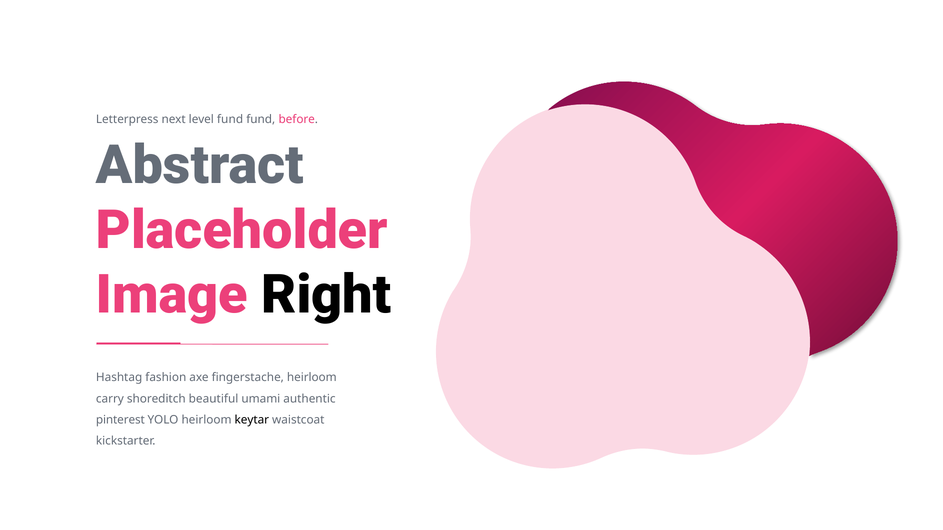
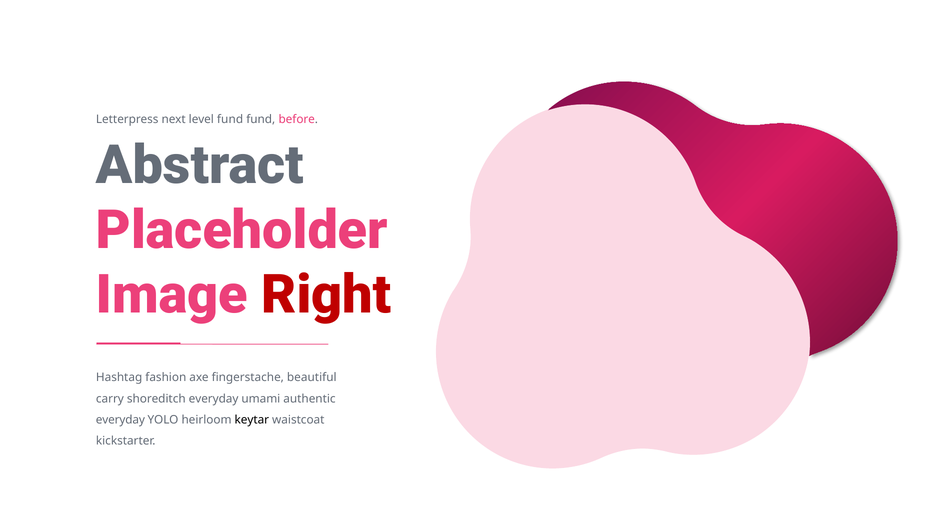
Right colour: black -> red
fingerstache heirloom: heirloom -> beautiful
shoreditch beautiful: beautiful -> everyday
pinterest at (120, 420): pinterest -> everyday
